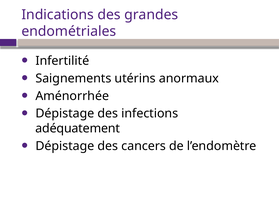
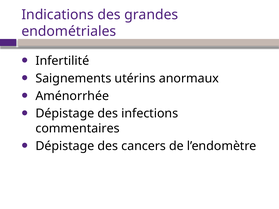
adéquatement: adéquatement -> commentaires
